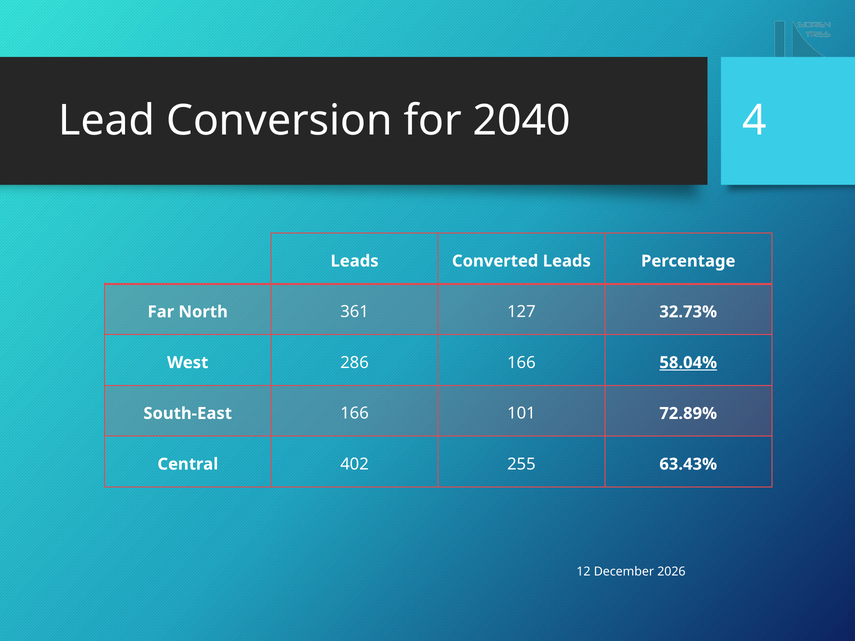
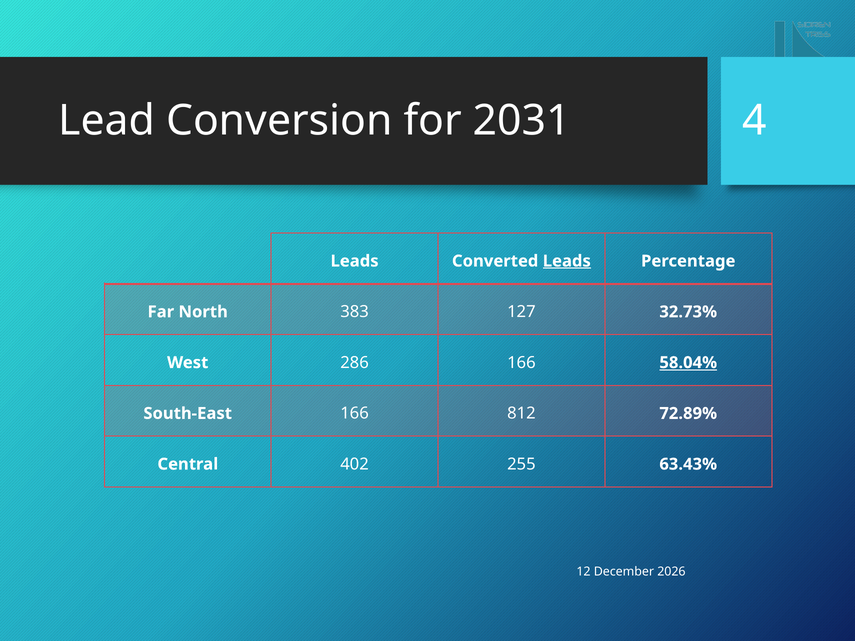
2040: 2040 -> 2031
Leads at (567, 261) underline: none -> present
361: 361 -> 383
101: 101 -> 812
